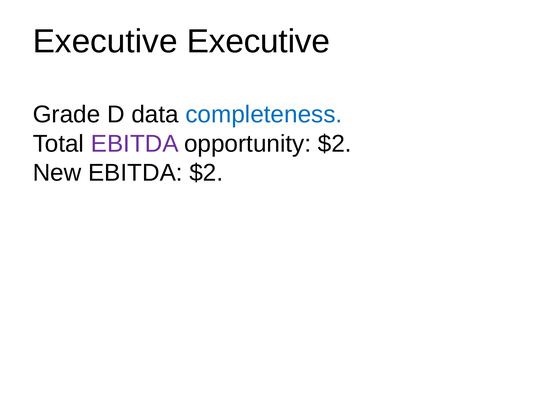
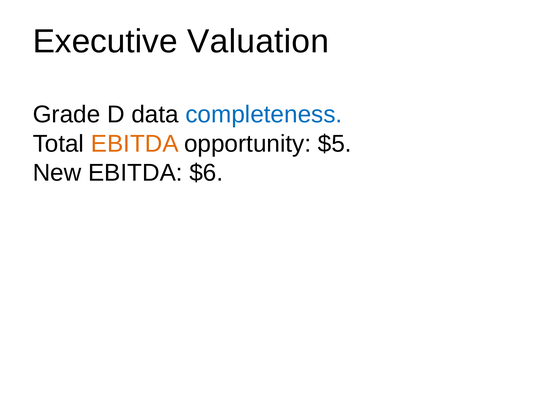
Executive Executive: Executive -> Valuation
EBITDA at (135, 144) colour: purple -> orange
opportunity $2: $2 -> $5
EBITDA $2: $2 -> $6
